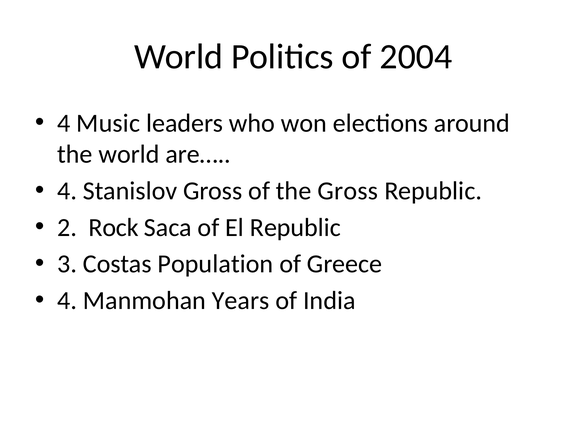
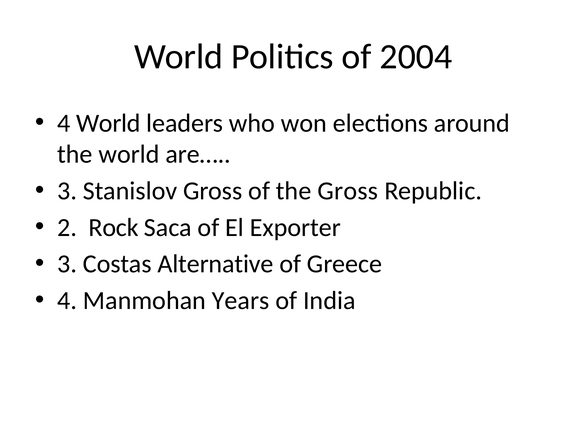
4 Music: Music -> World
4 at (67, 191): 4 -> 3
El Republic: Republic -> Exporter
Population: Population -> Alternative
